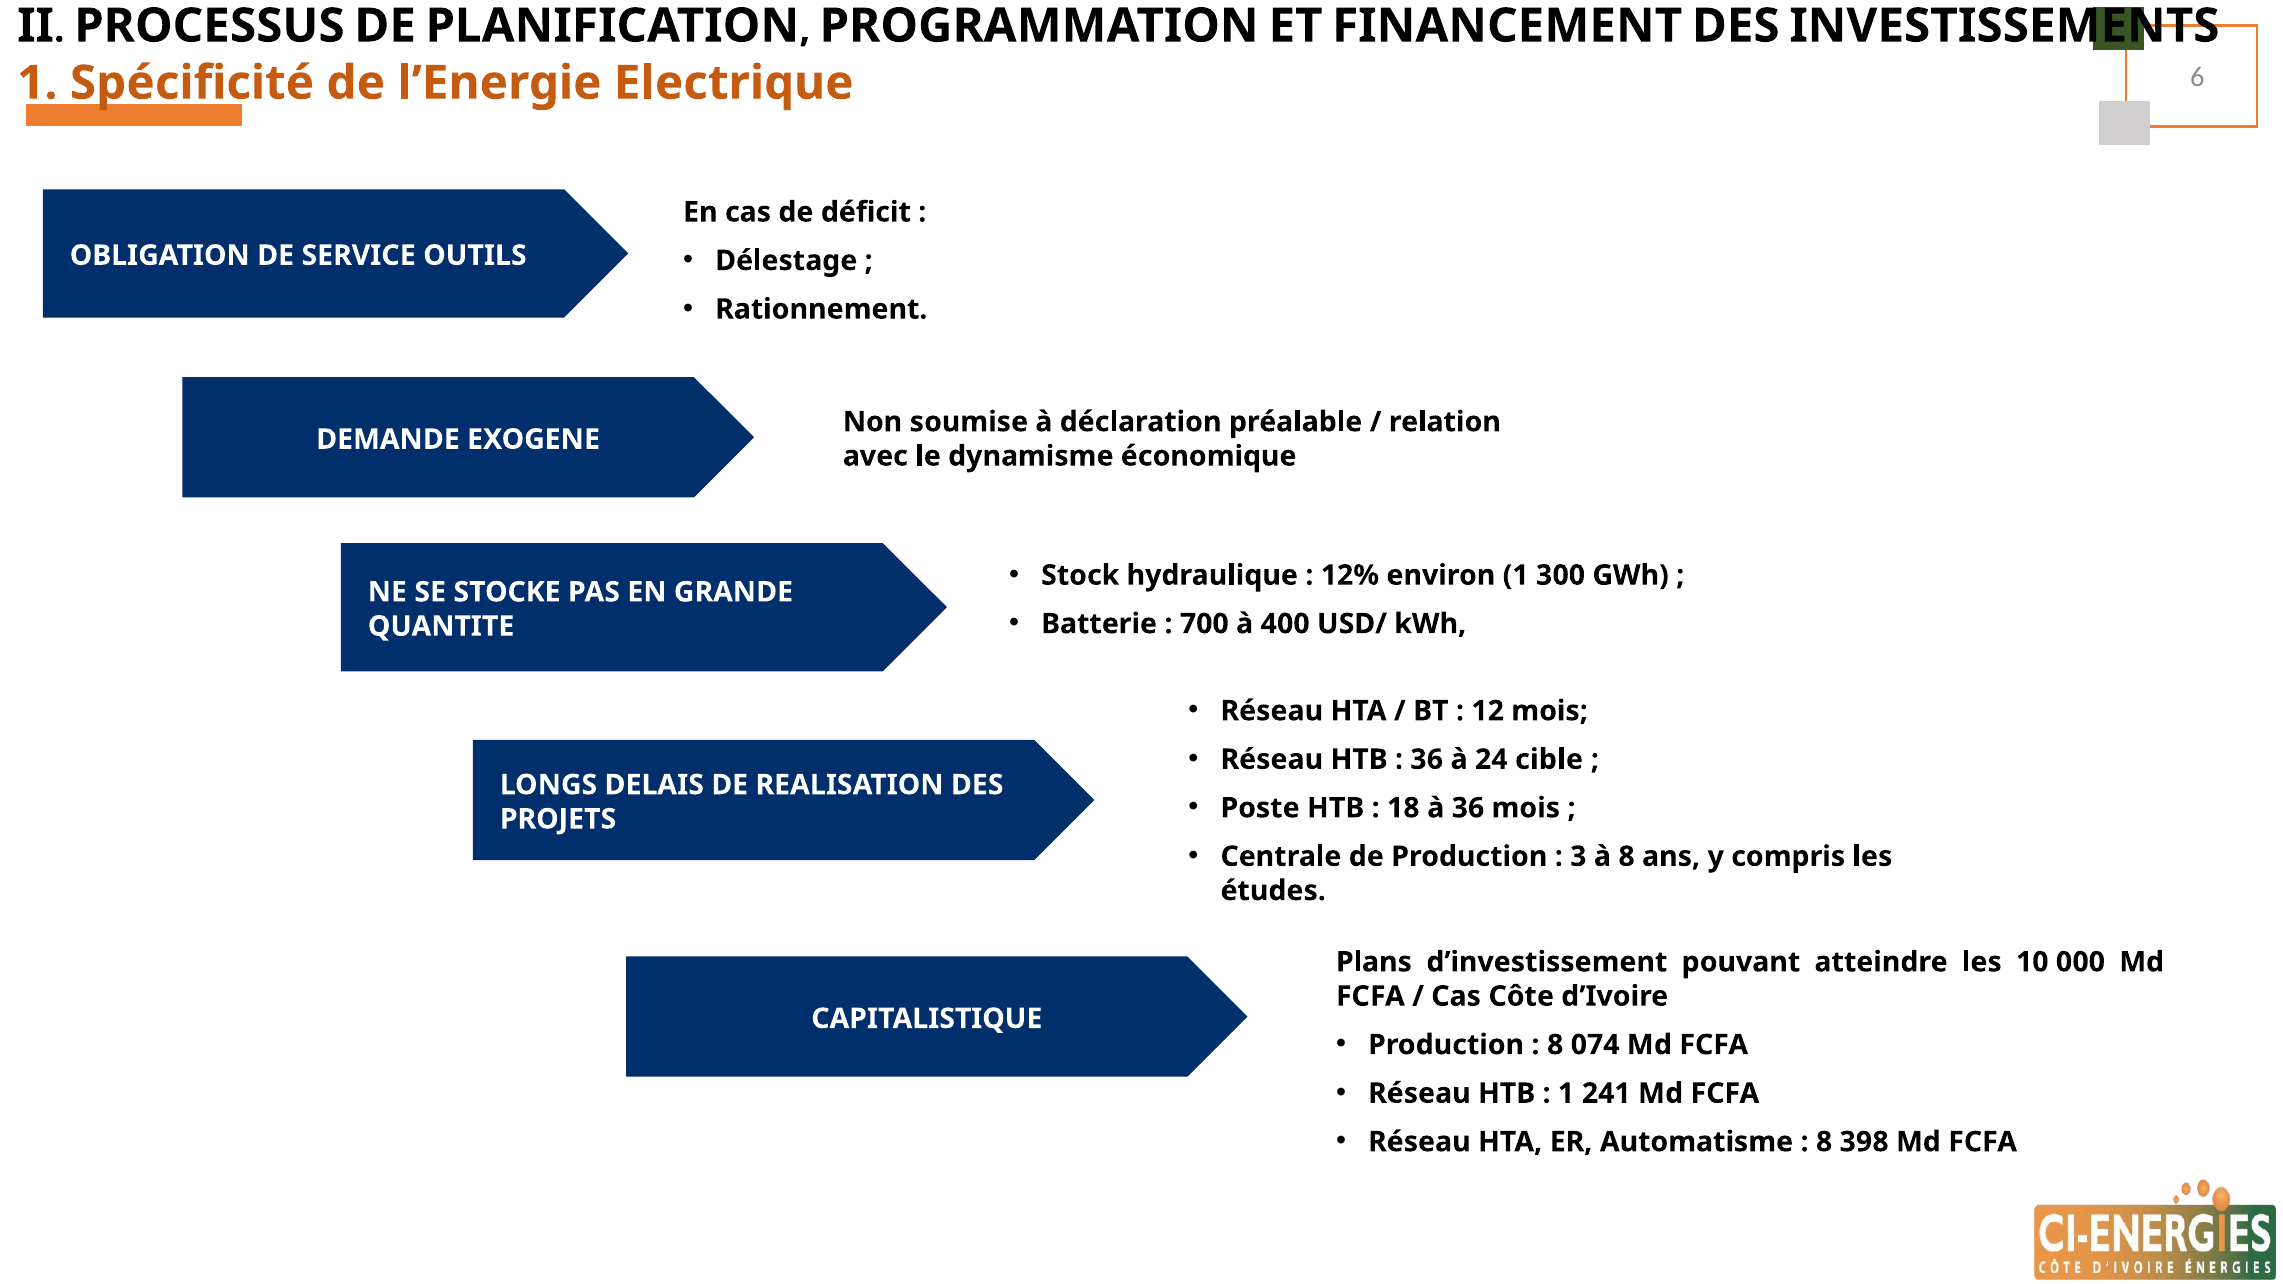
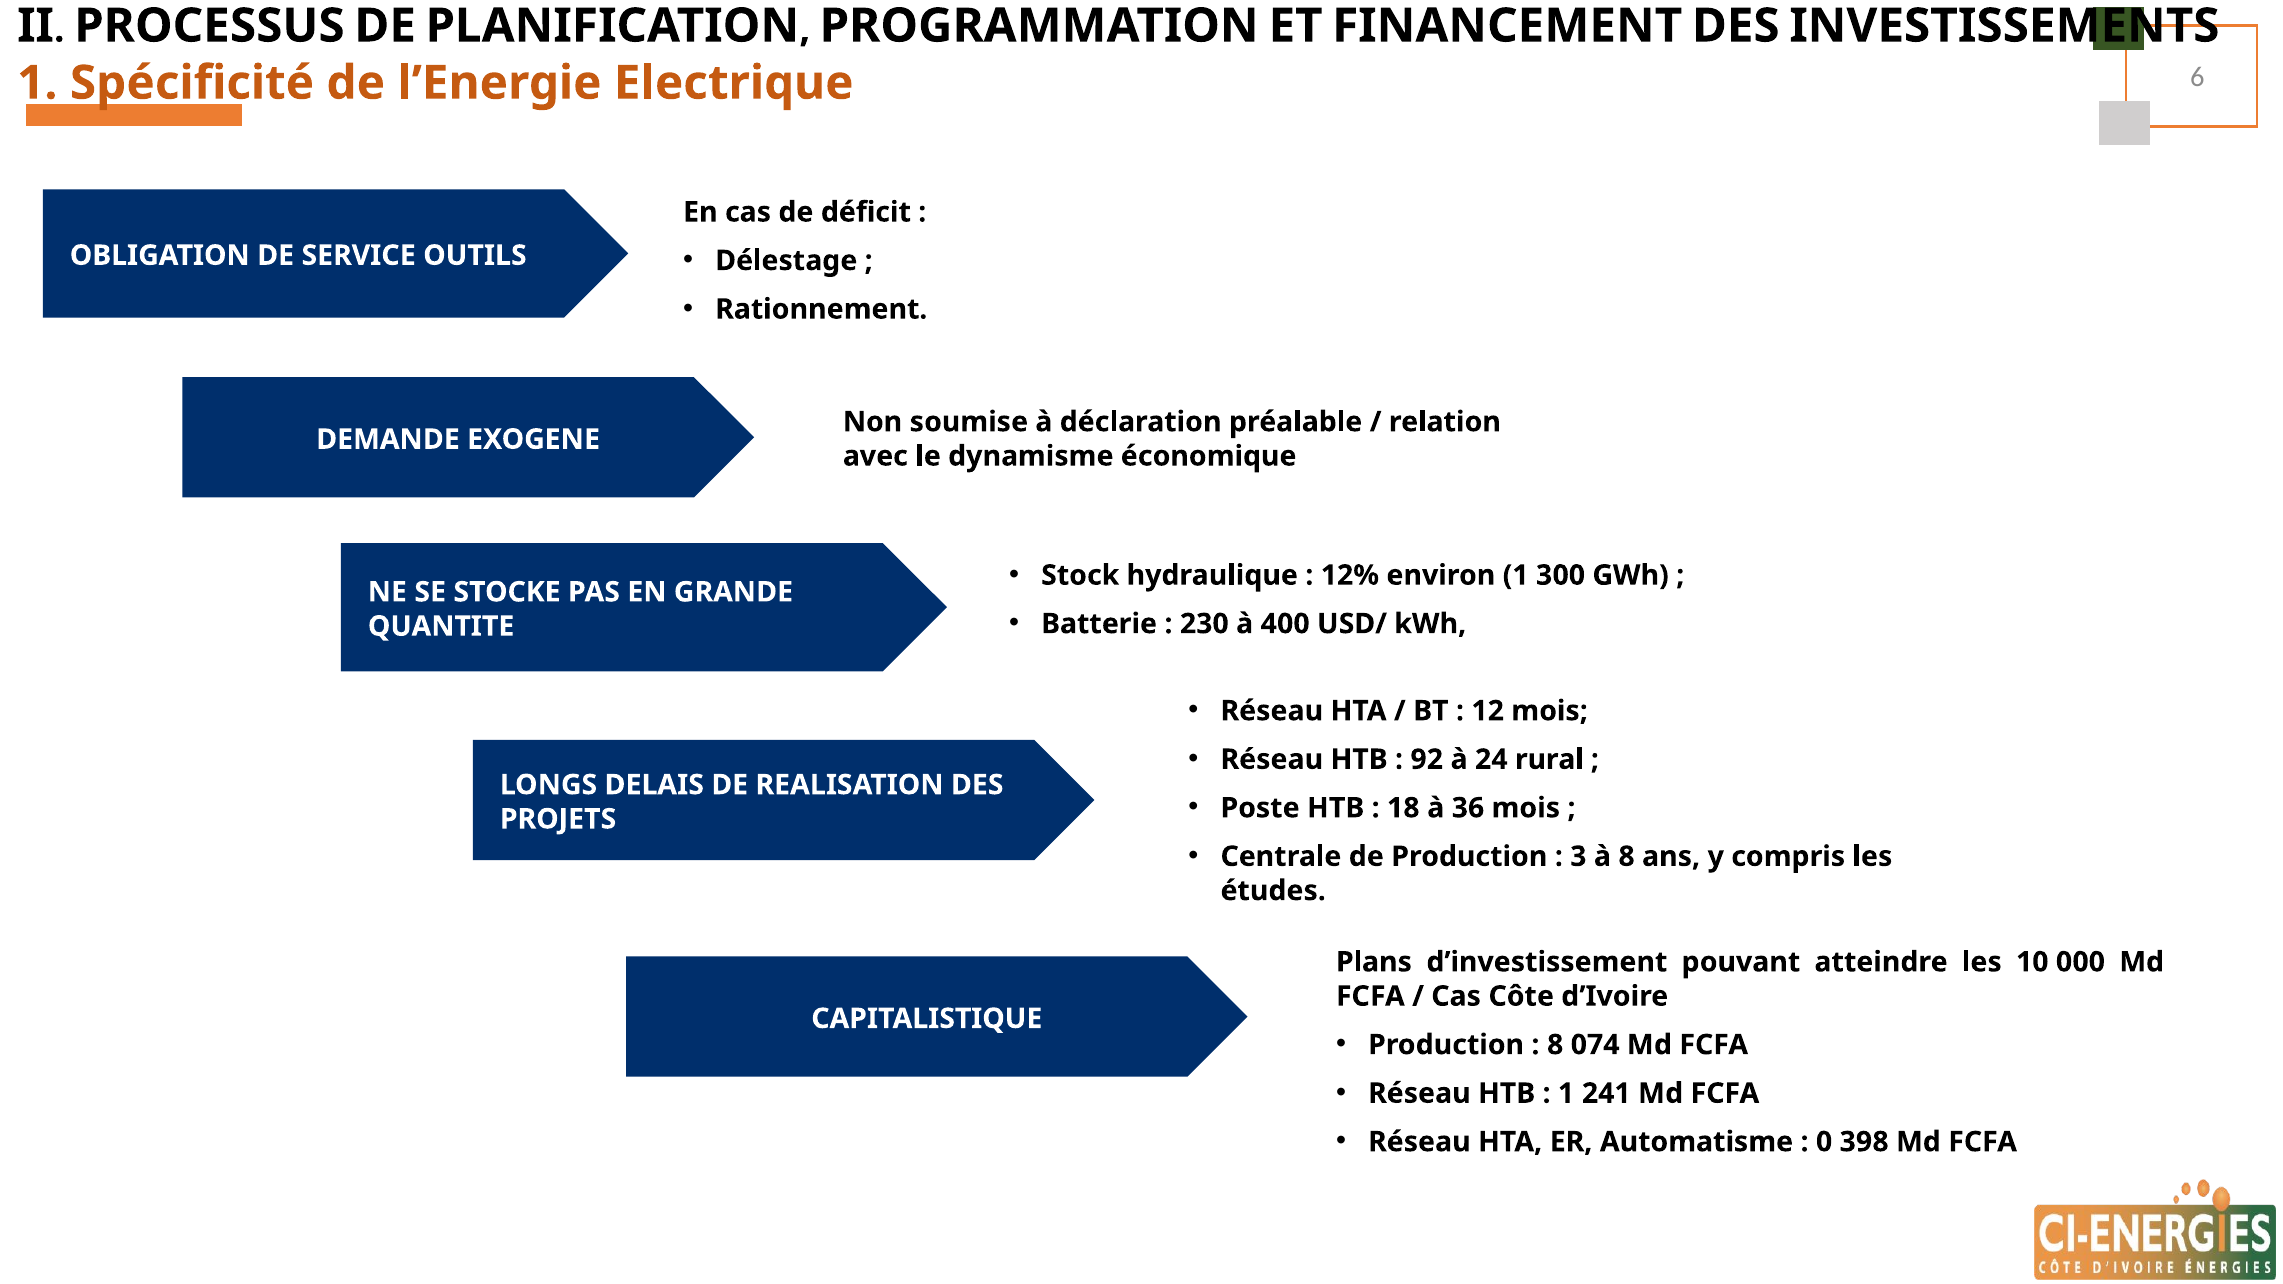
700: 700 -> 230
36 at (1427, 760): 36 -> 92
cible: cible -> rural
8 at (1824, 1142): 8 -> 0
